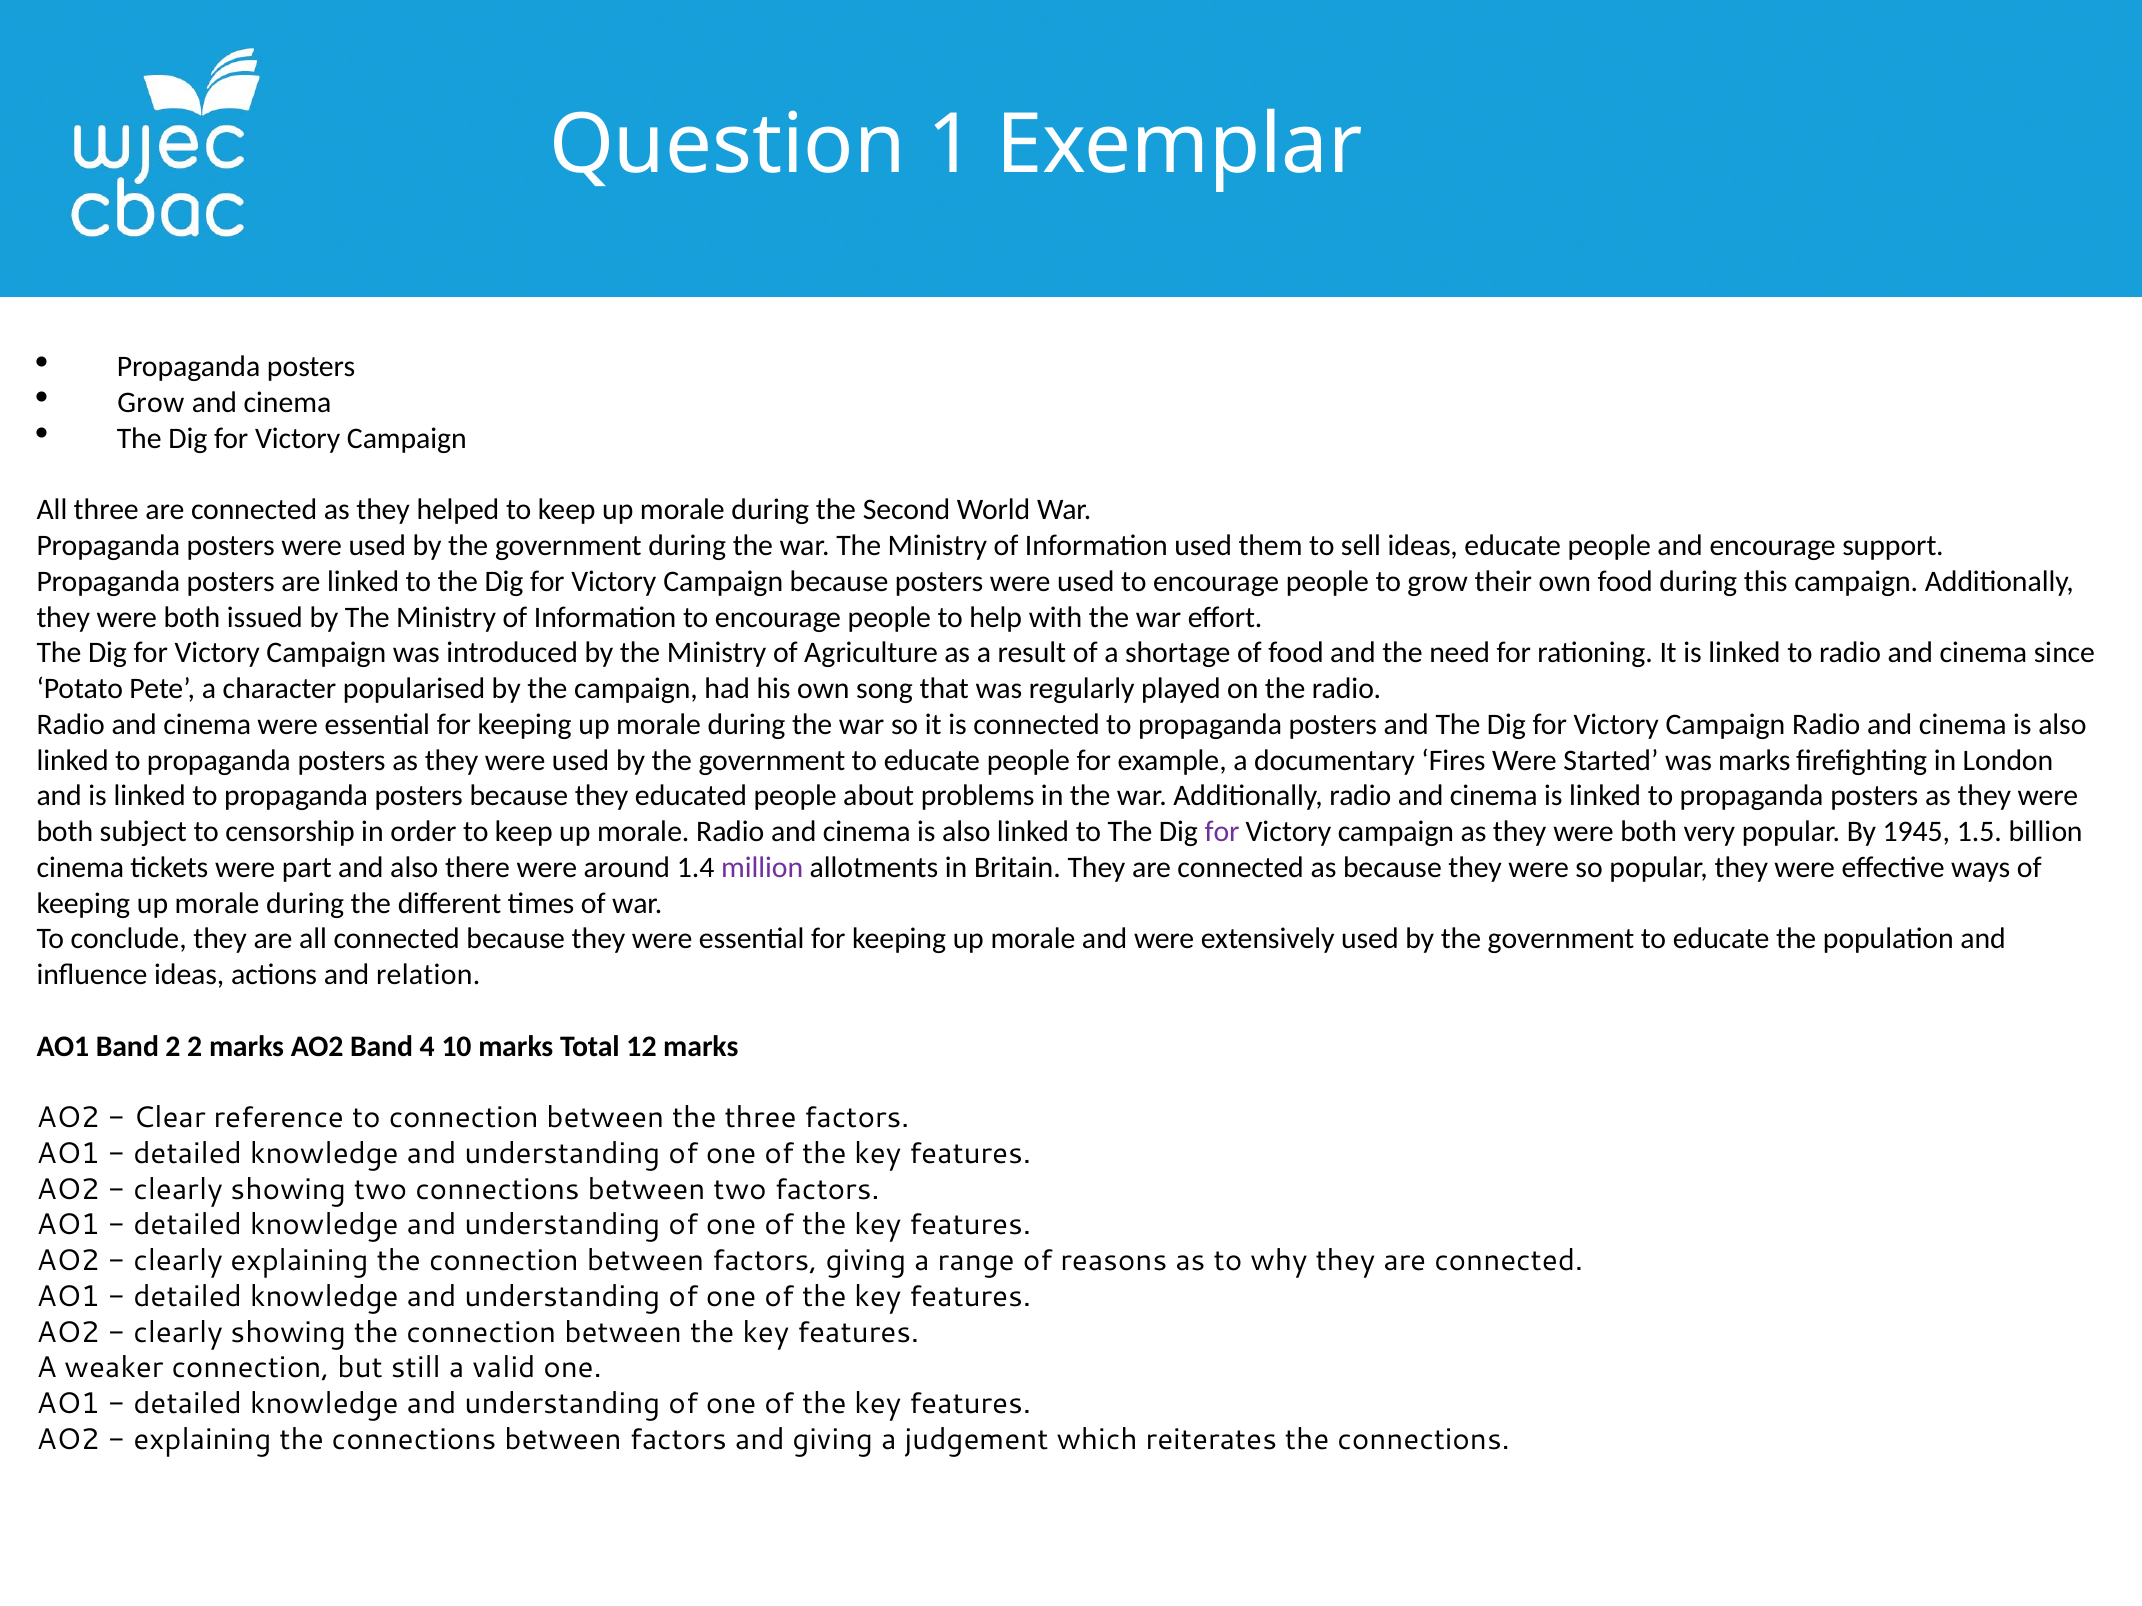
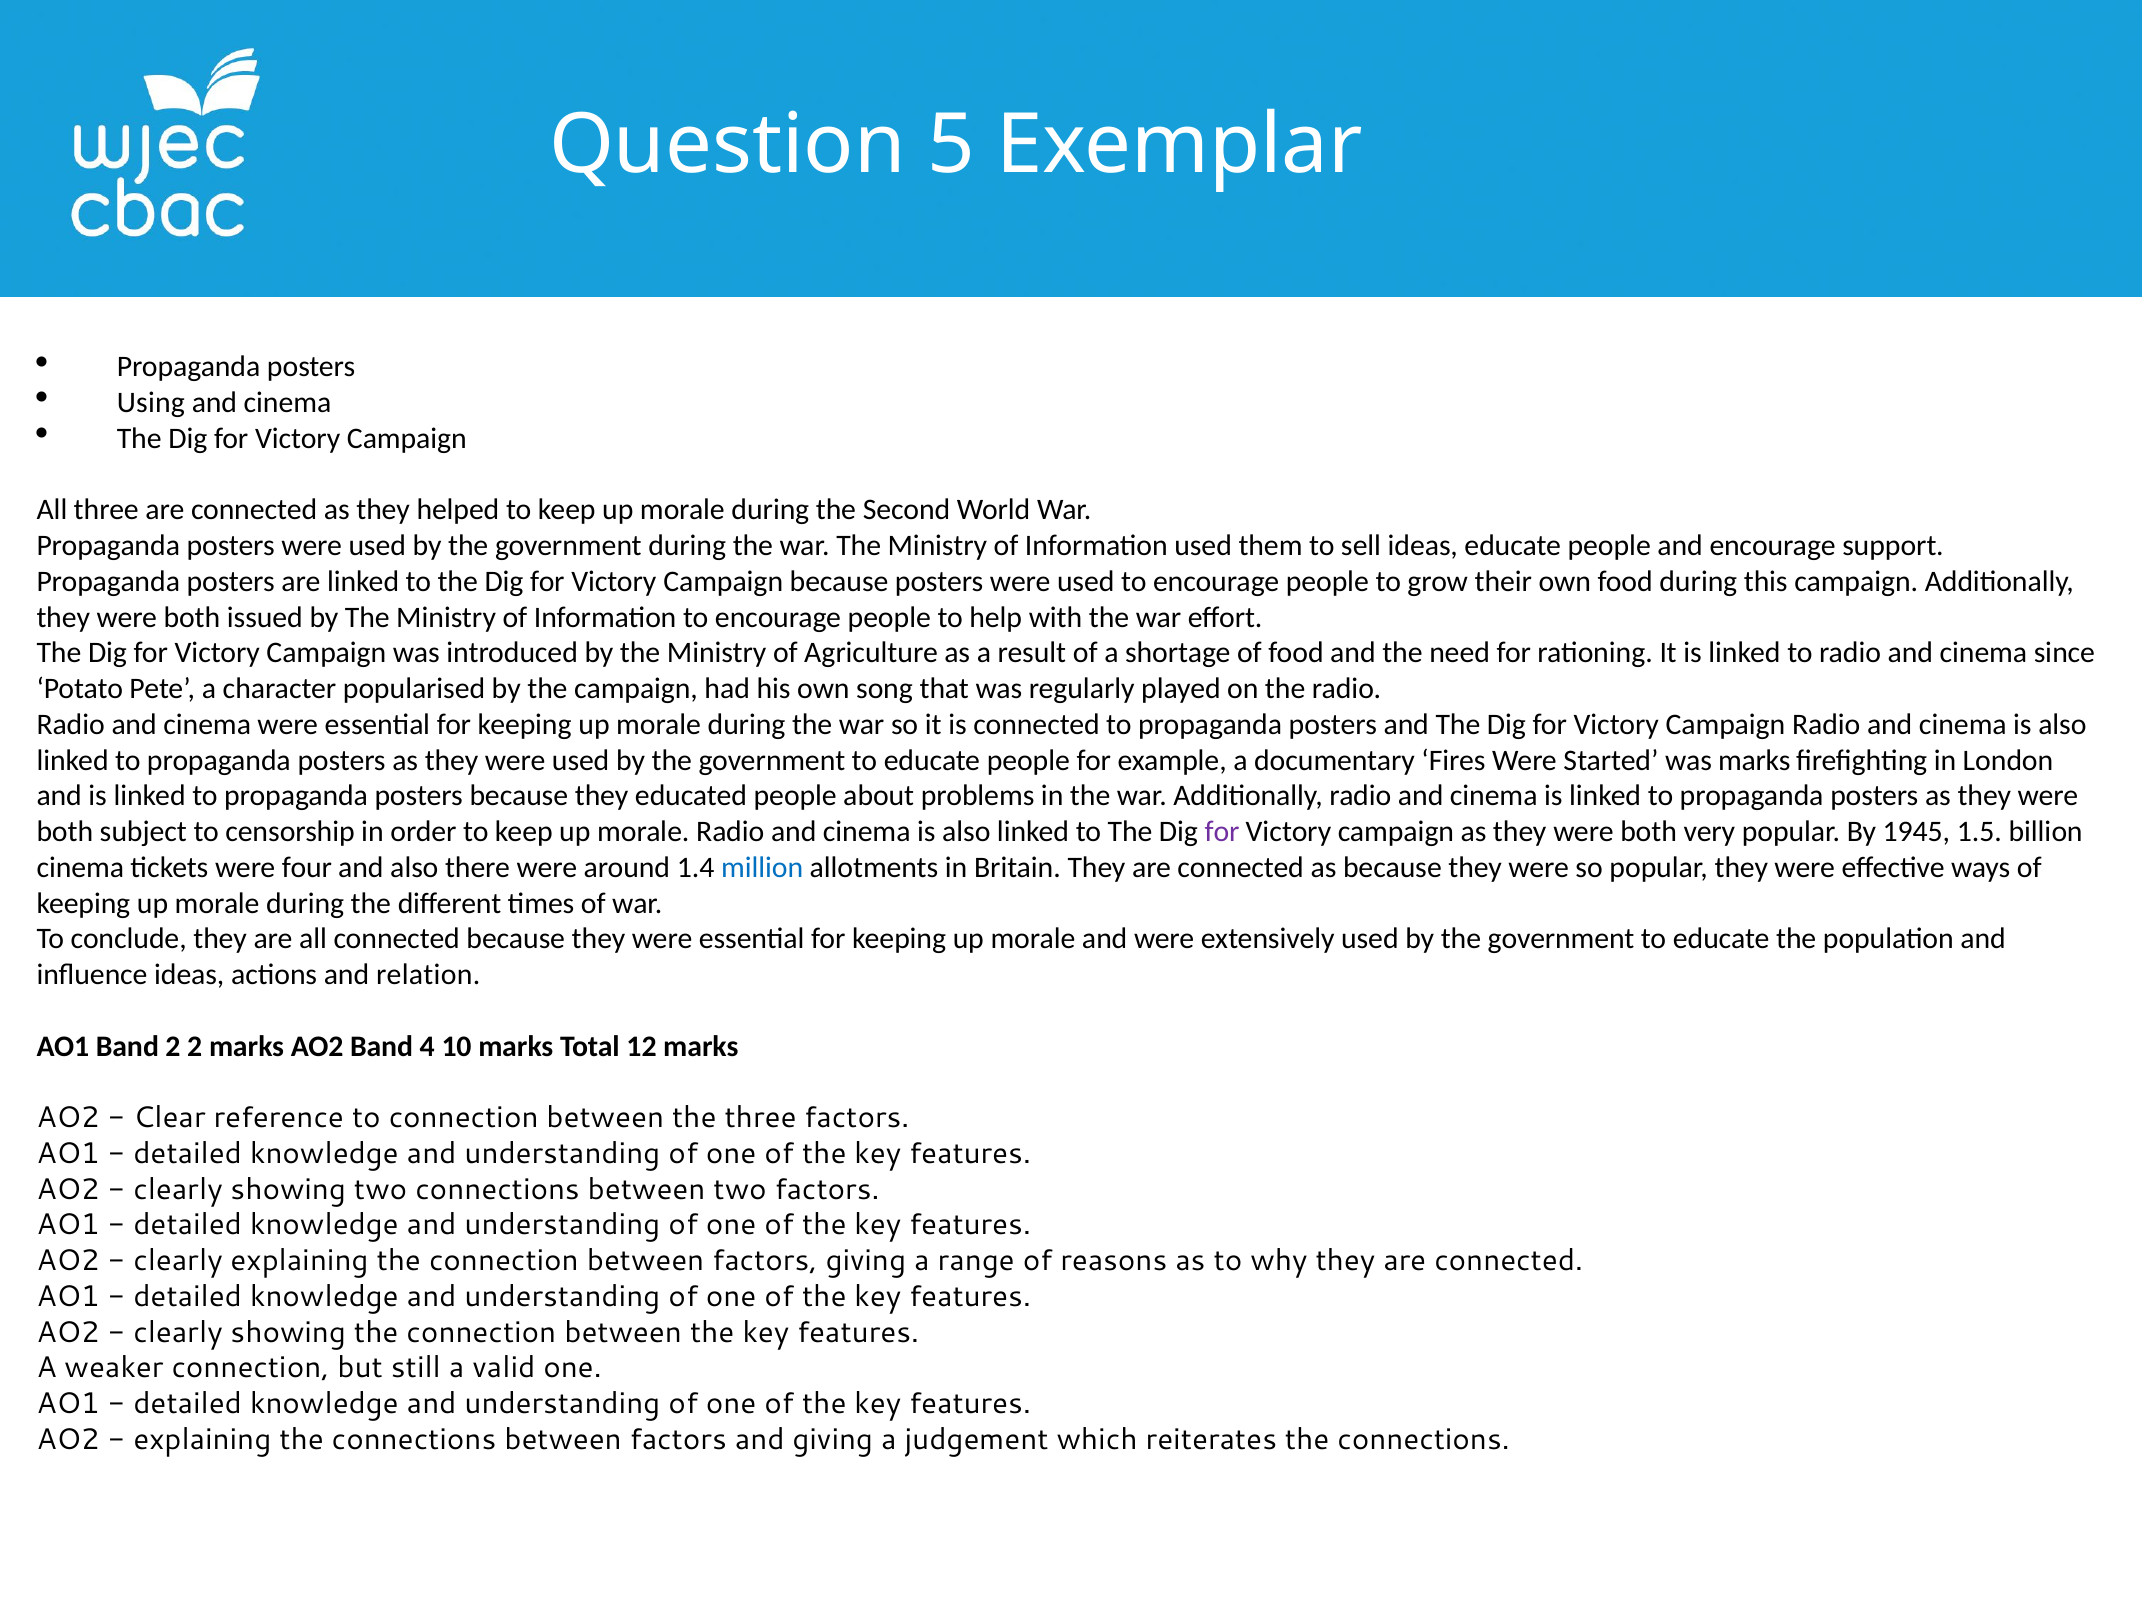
1: 1 -> 5
Grow at (151, 403): Grow -> Using
part: part -> four
million colour: purple -> blue
